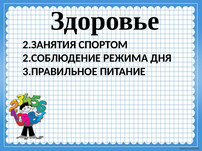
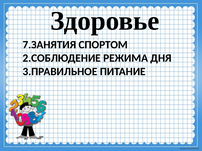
2.ЗАНЯТИЯ: 2.ЗАНЯТИЯ -> 7.ЗАНЯТИЯ
